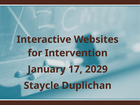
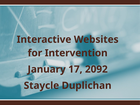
2029: 2029 -> 2092
